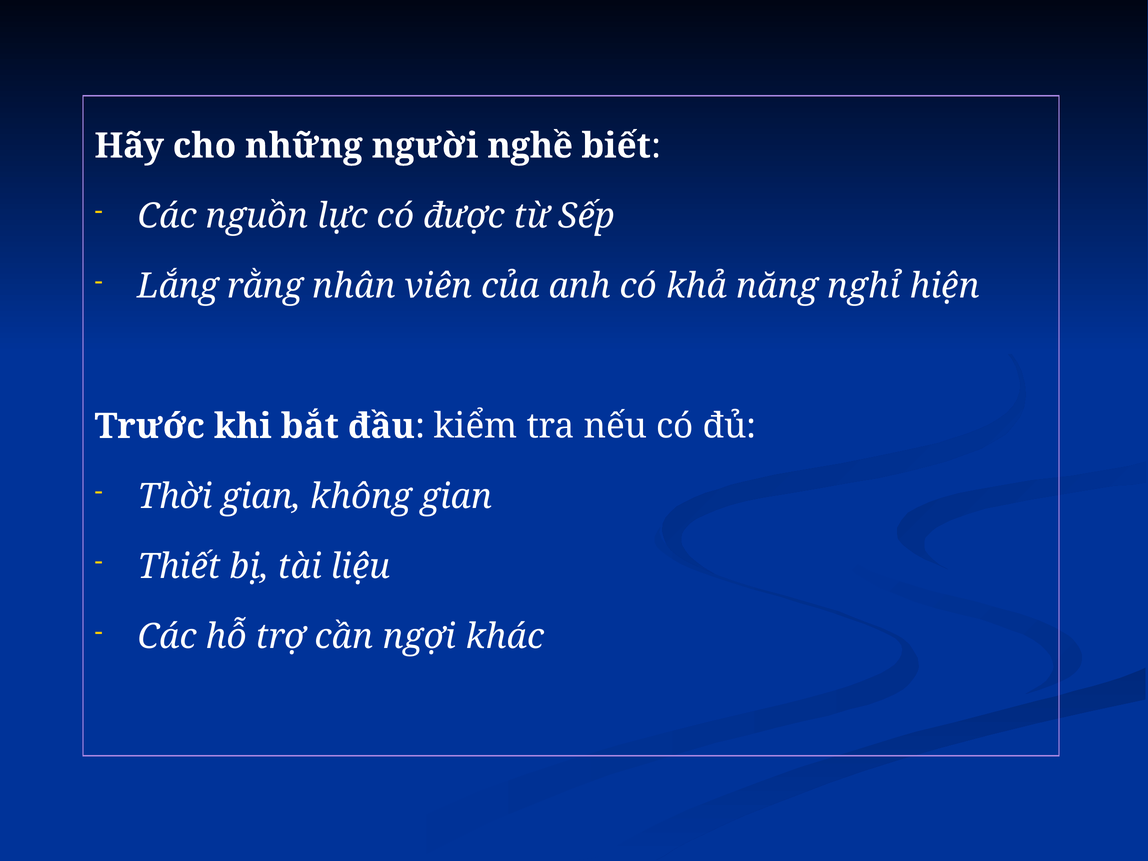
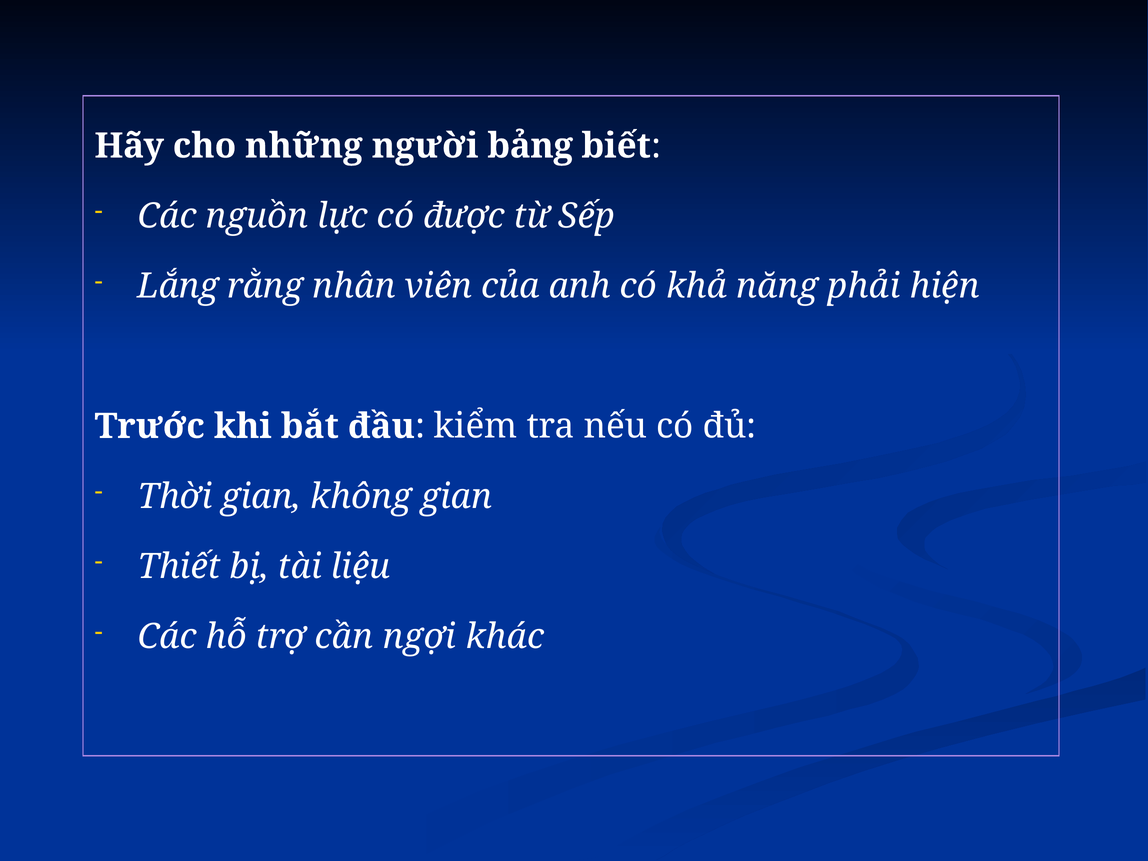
nghề: nghề -> bảng
nghỉ: nghỉ -> phải
